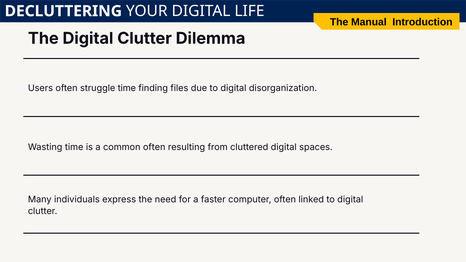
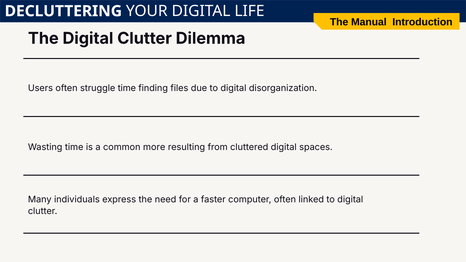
common often: often -> more
